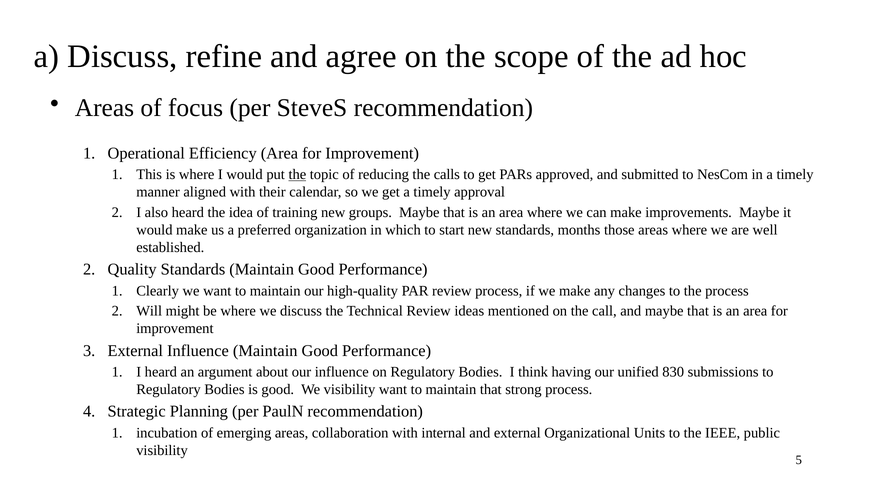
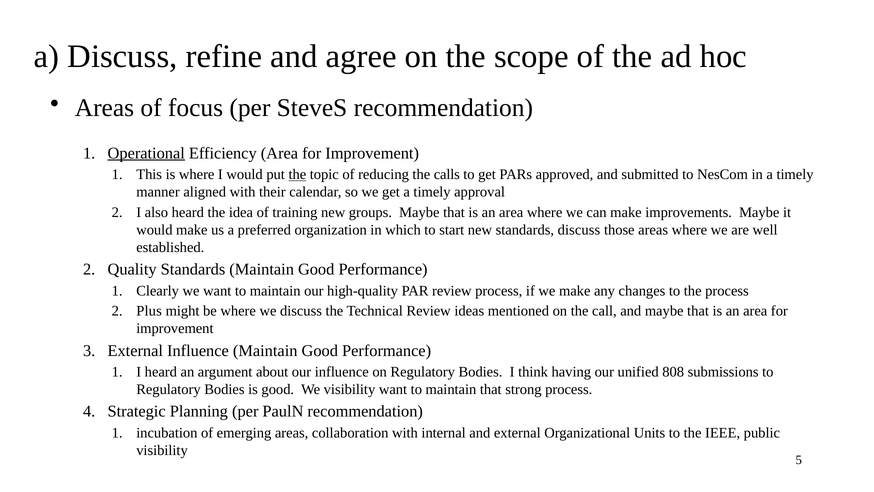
Operational underline: none -> present
standards months: months -> discuss
Will: Will -> Plus
830: 830 -> 808
